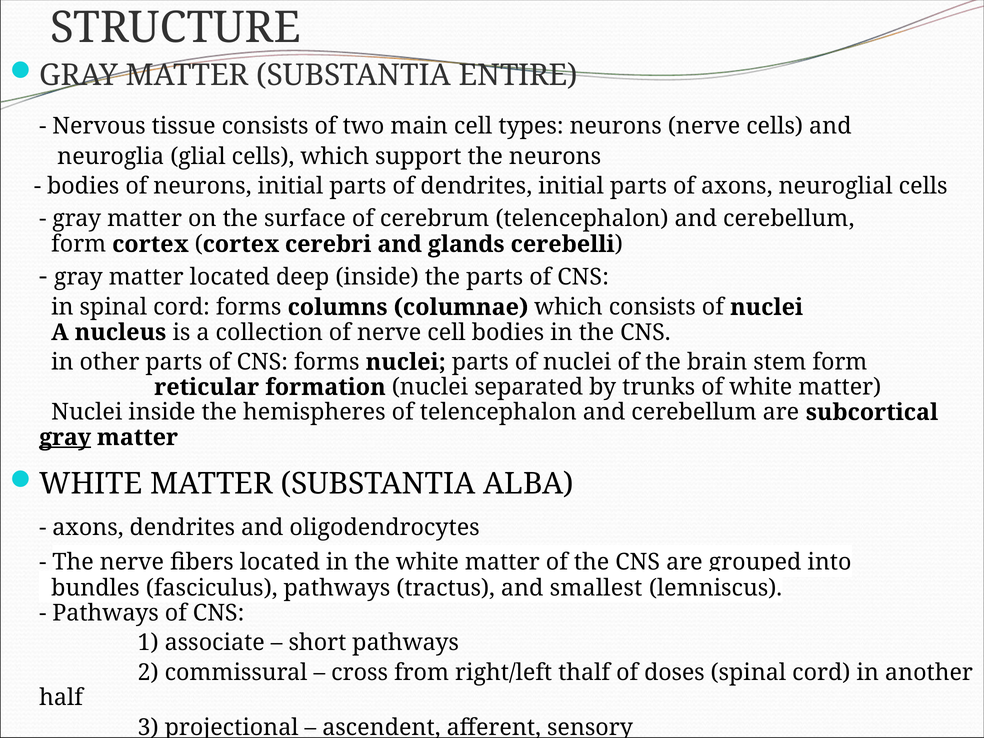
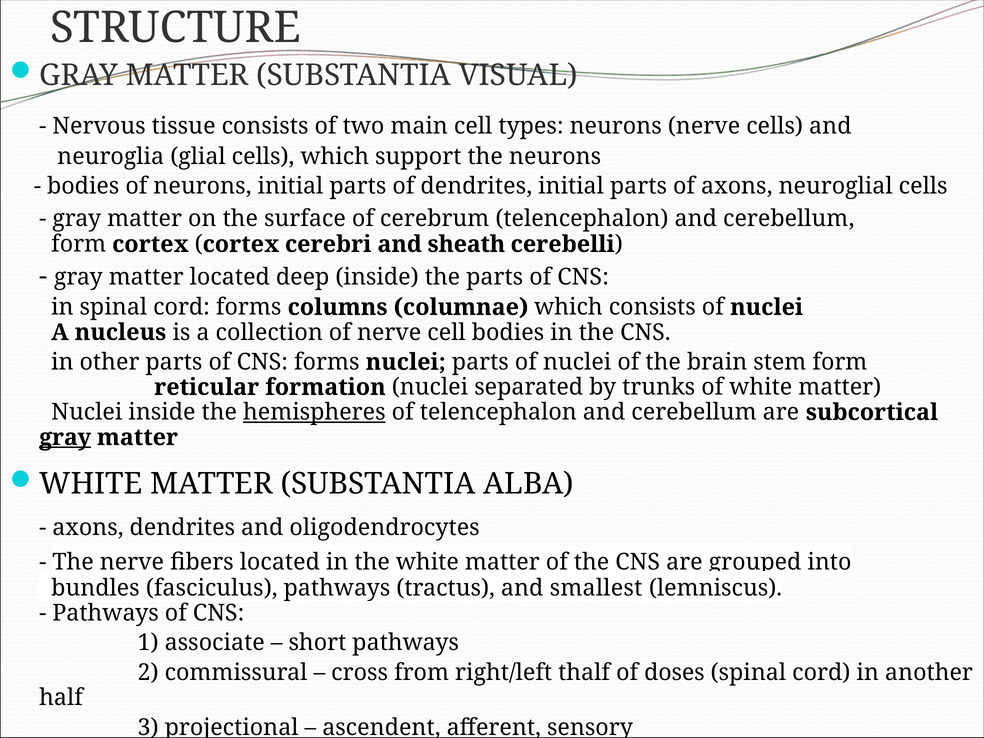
ENTIRE: ENTIRE -> VISUAL
glands: glands -> sheath
hemispheres underline: none -> present
